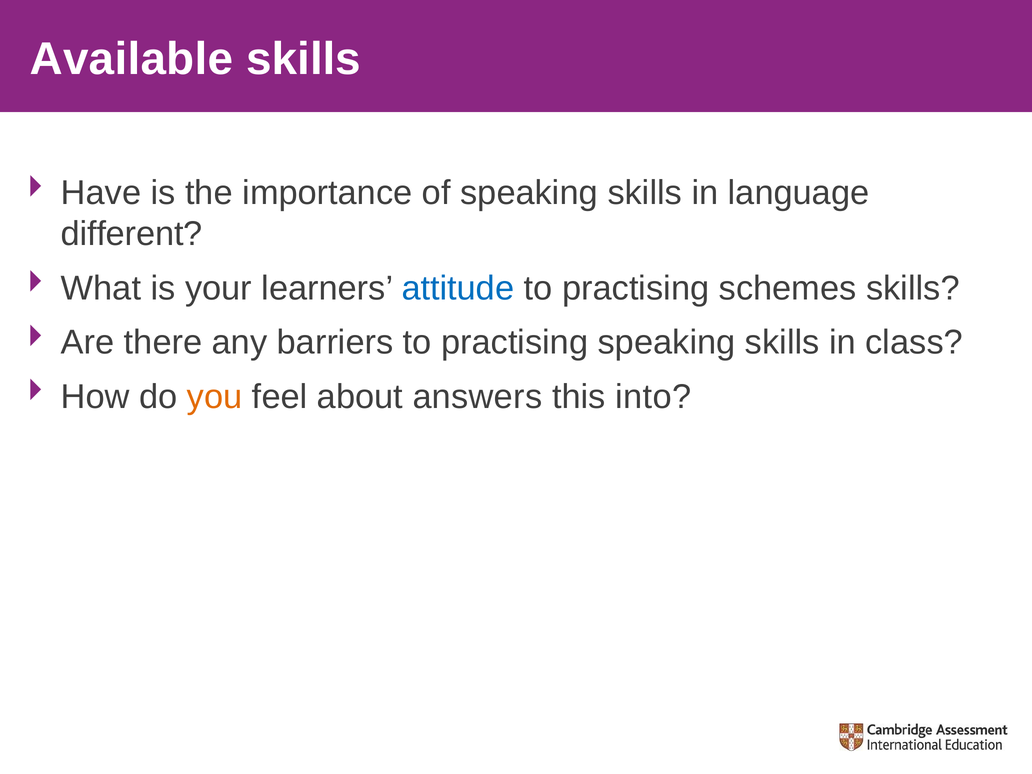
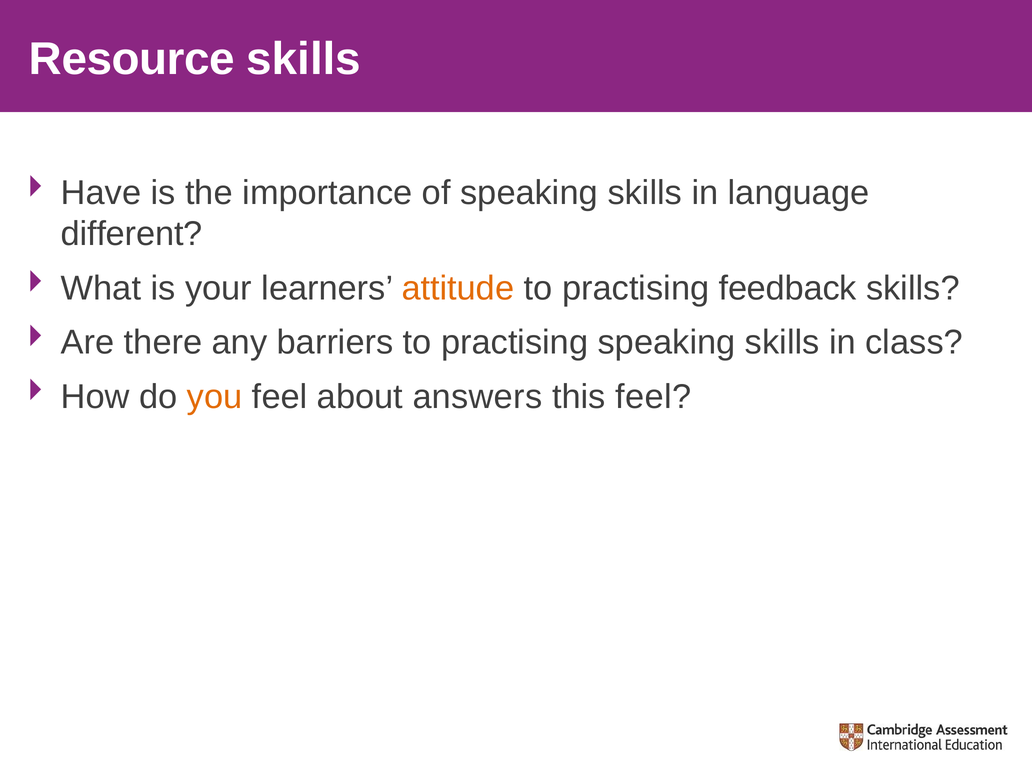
Available: Available -> Resource
attitude colour: blue -> orange
schemes: schemes -> feedback
this into: into -> feel
